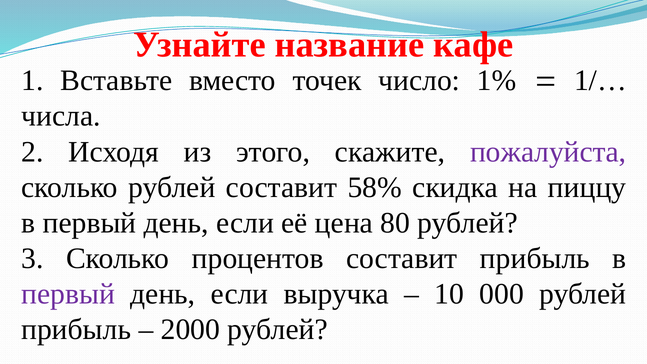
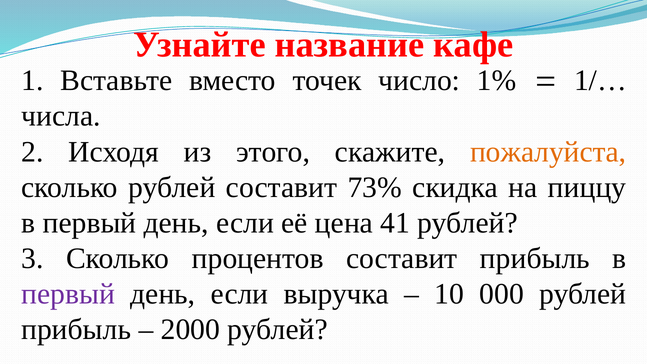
пожалуйста colour: purple -> orange
58%: 58% -> 73%
80: 80 -> 41
